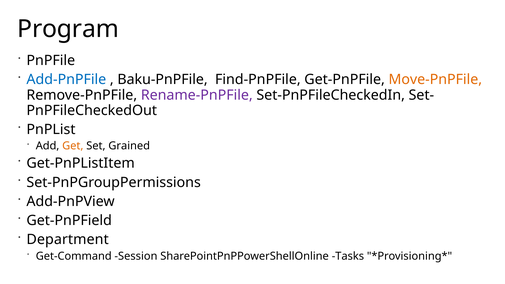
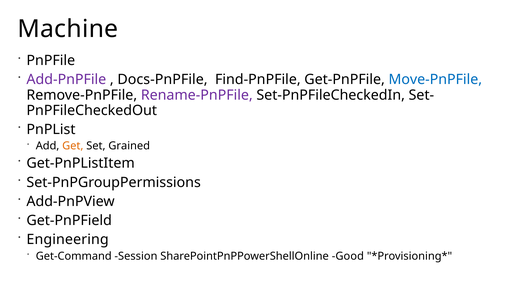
Program: Program -> Machine
Add-PnPFile colour: blue -> purple
Baku-PnPFile: Baku-PnPFile -> Docs-PnPFile
Move-PnPFile colour: orange -> blue
Department: Department -> Engineering
Tasks: Tasks -> Good
